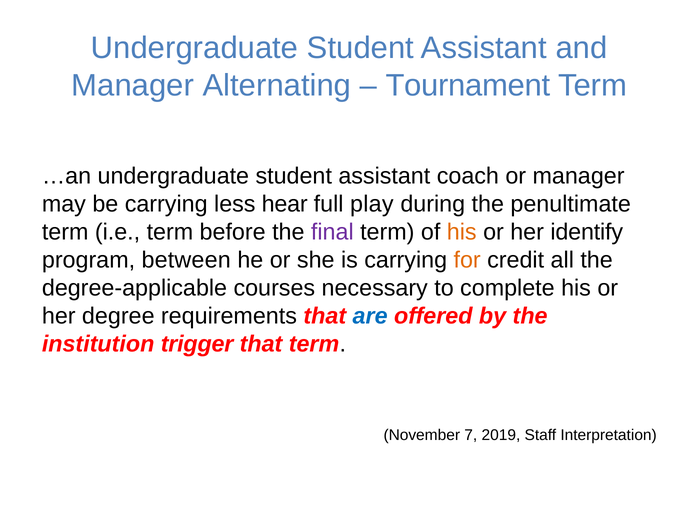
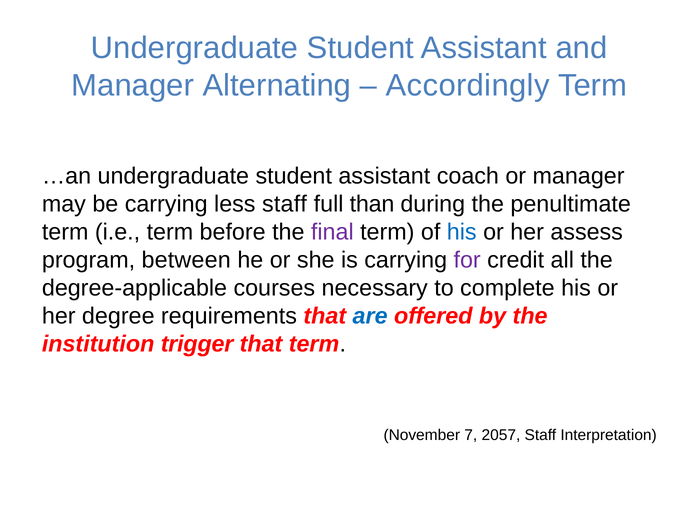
Tournament: Tournament -> Accordingly
less hear: hear -> staff
play: play -> than
his at (462, 232) colour: orange -> blue
identify: identify -> assess
for colour: orange -> purple
2019: 2019 -> 2057
